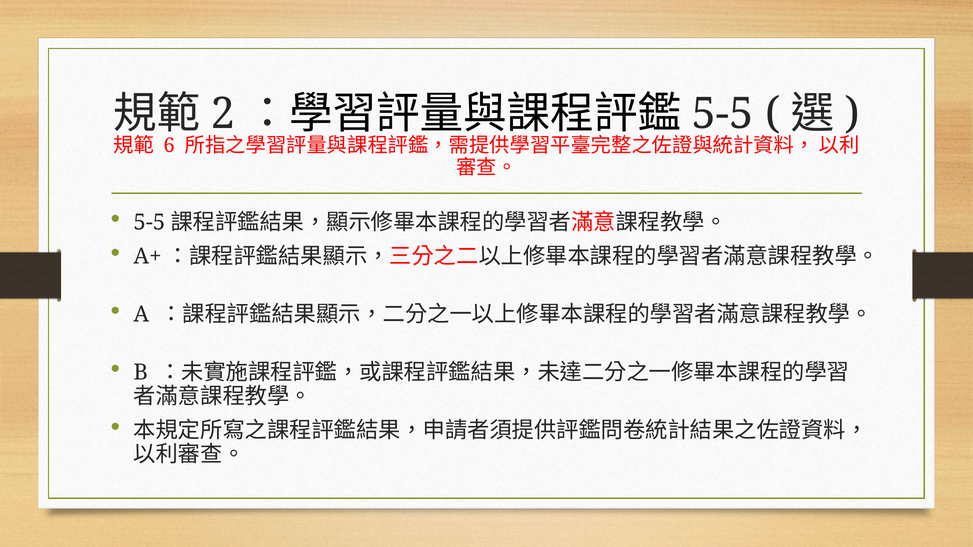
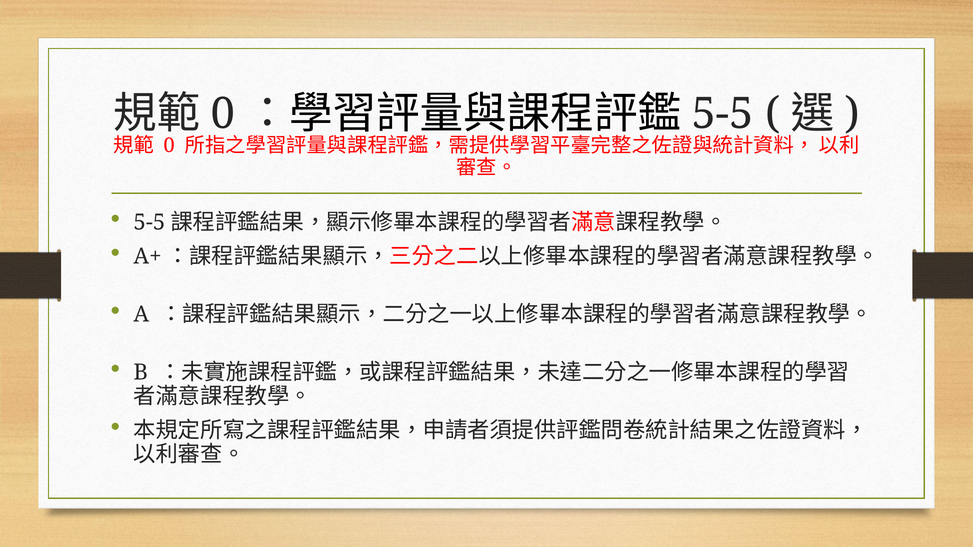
2 at (223, 114): 2 -> 0
6 at (169, 146): 6 -> 0
